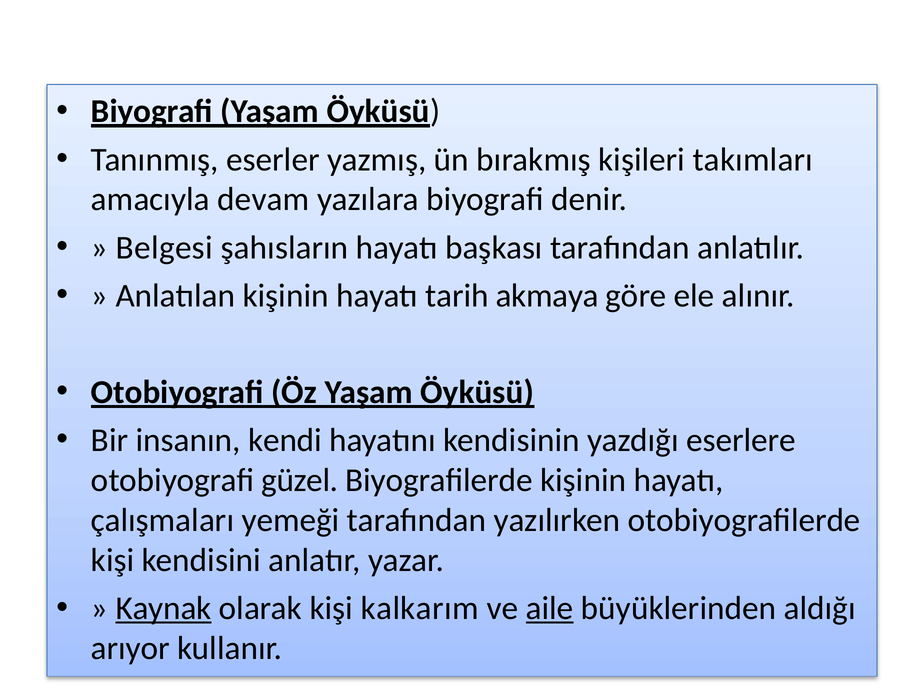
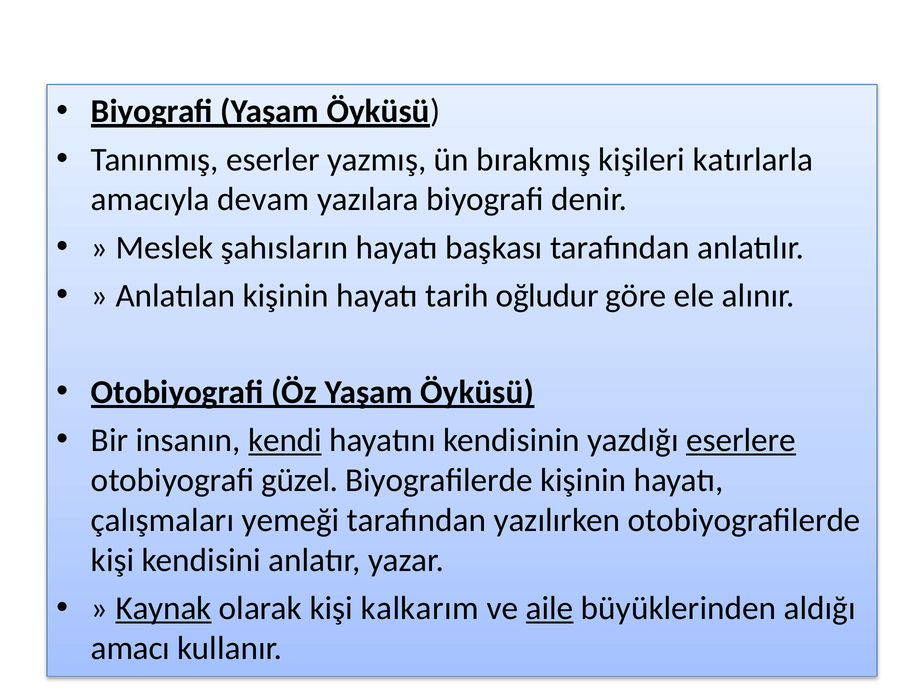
takımları: takımları -> katırlarla
Belgesi: Belgesi -> Meslek
akmaya: akmaya -> oğludur
kendi underline: none -> present
eserlere underline: none -> present
arıyor: arıyor -> amacı
